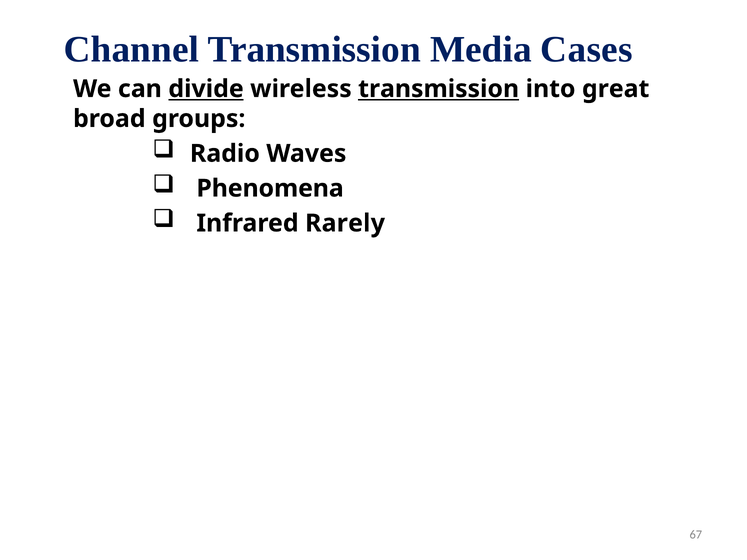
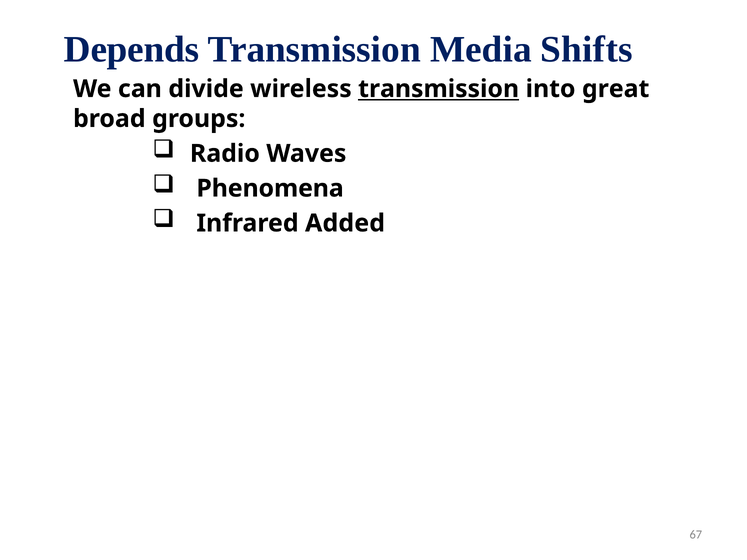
Channel: Channel -> Depends
Cases: Cases -> Shifts
divide underline: present -> none
Rarely: Rarely -> Added
